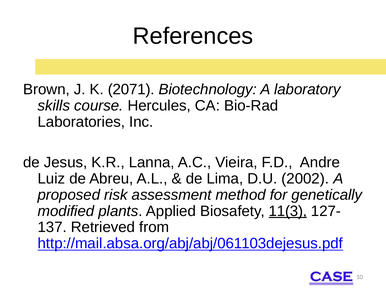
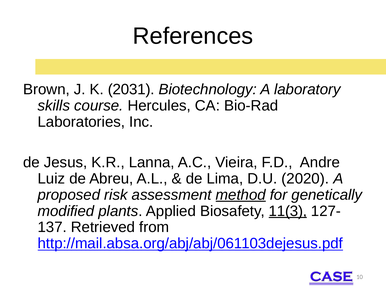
2071: 2071 -> 2031
2002: 2002 -> 2020
method underline: none -> present
